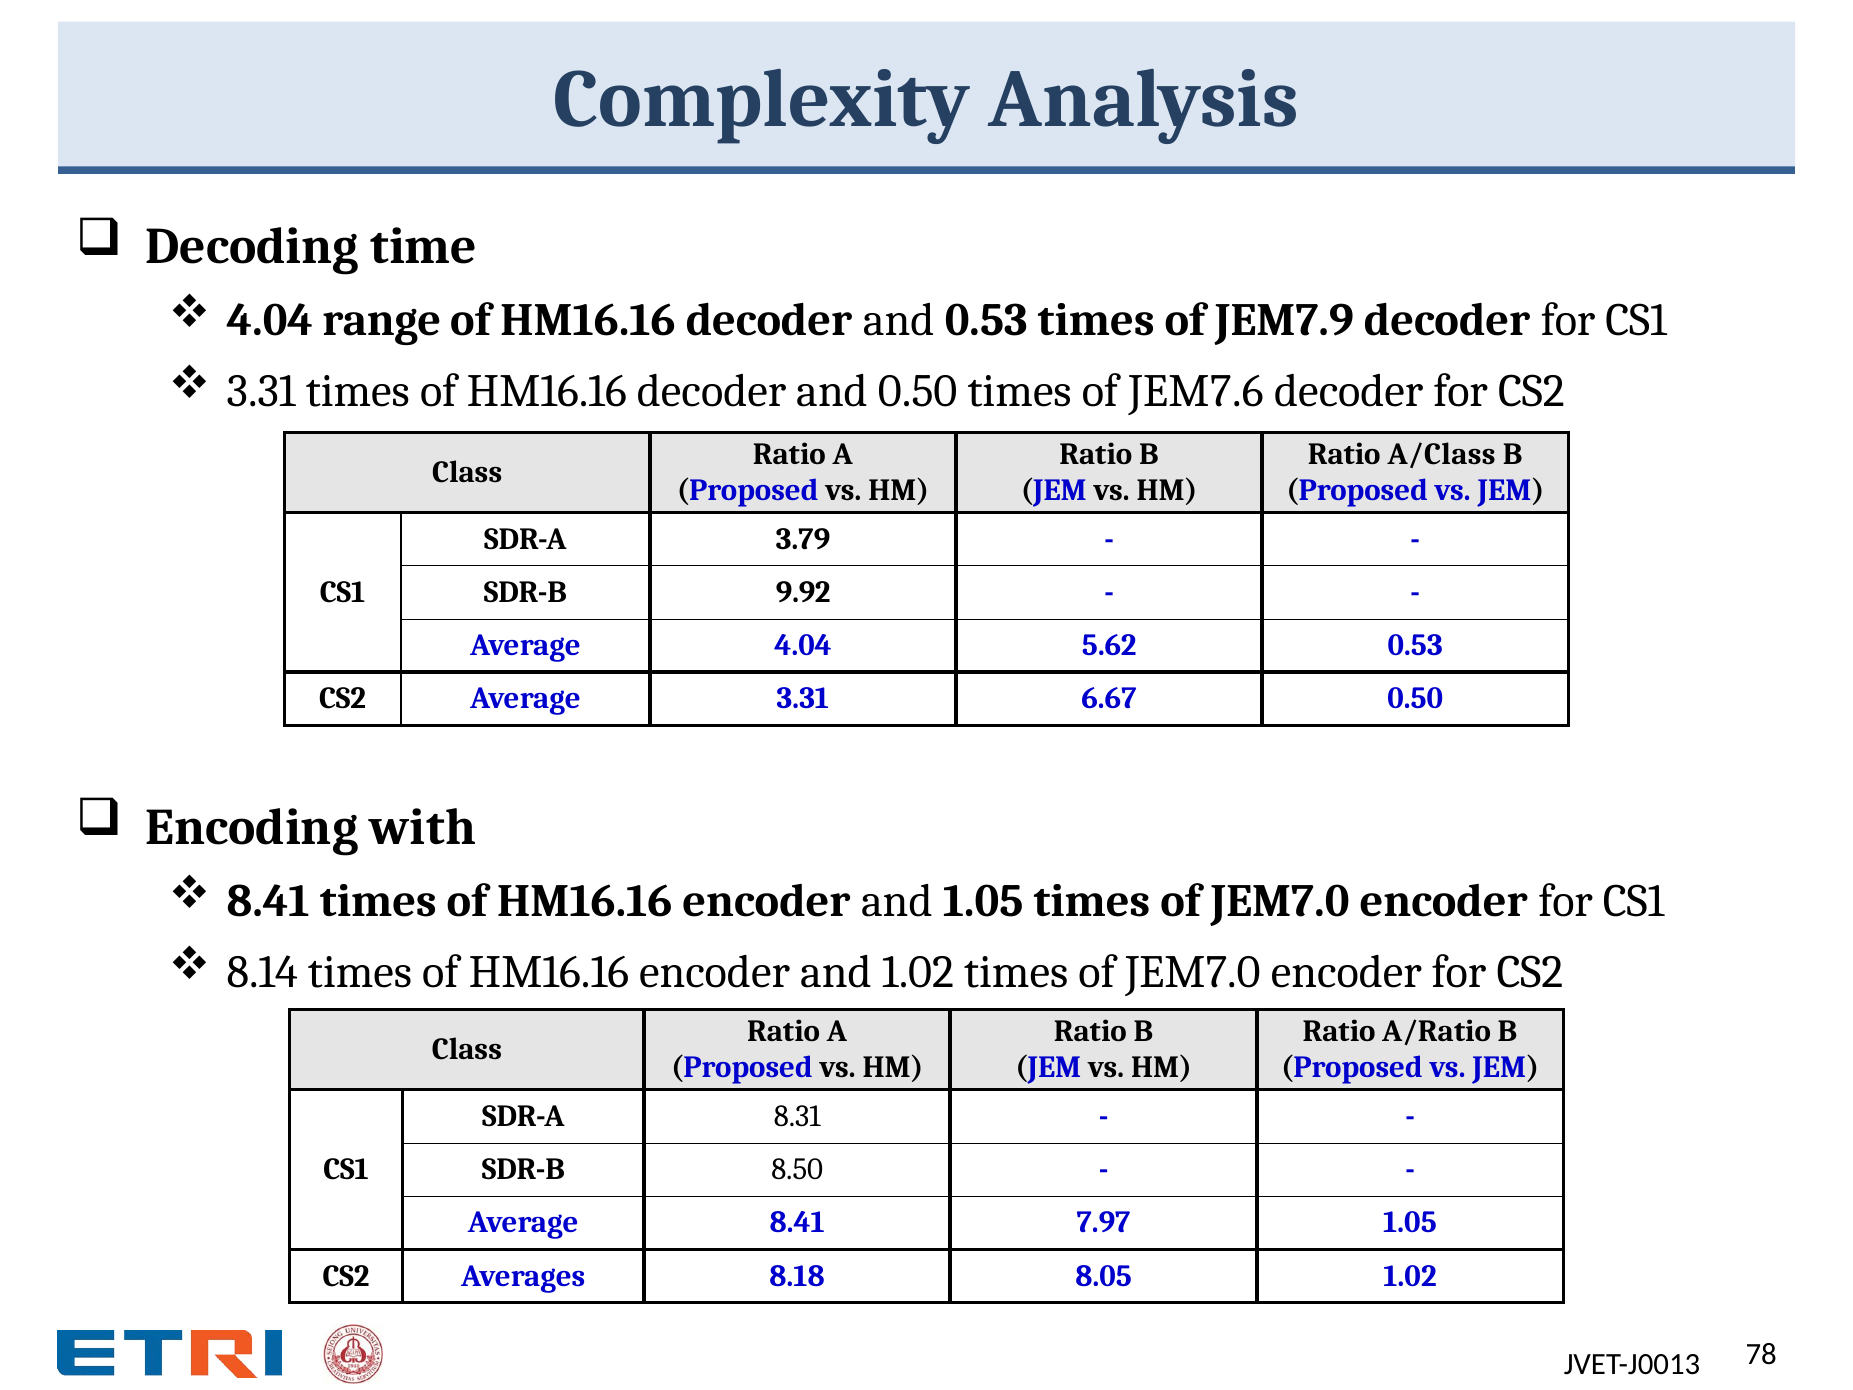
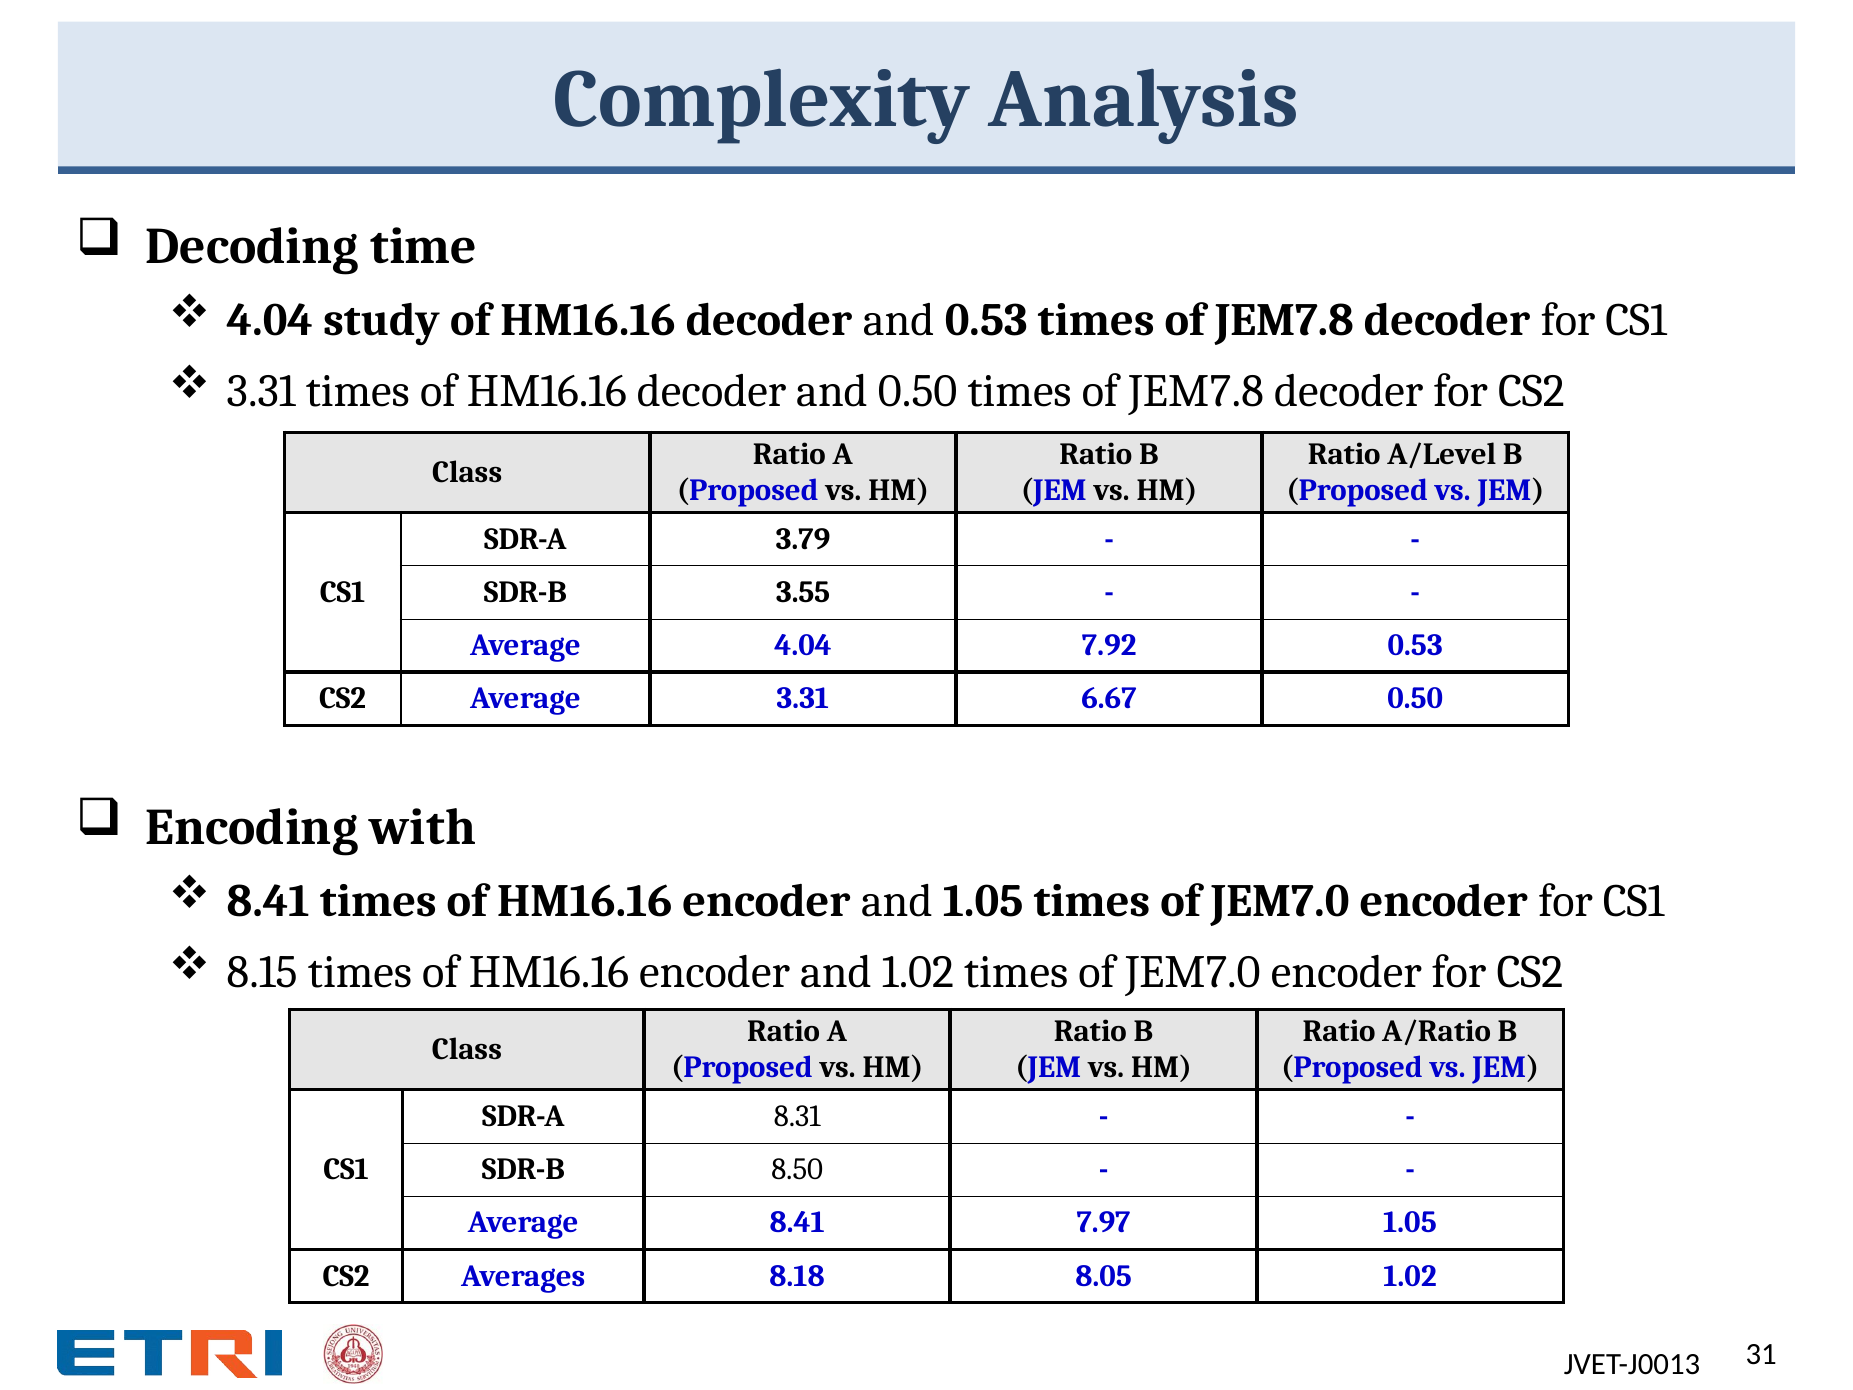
range: range -> study
0.53 times of JEM7.9: JEM7.9 -> JEM7.8
0.50 times of JEM7.6: JEM7.6 -> JEM7.8
A/Class: A/Class -> A/Level
9.92: 9.92 -> 3.55
5.62: 5.62 -> 7.92
8.14: 8.14 -> 8.15
78: 78 -> 31
